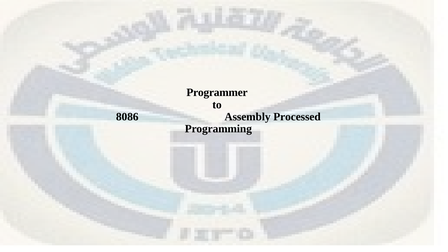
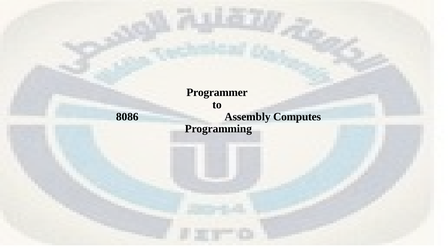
Processed: Processed -> Computes
